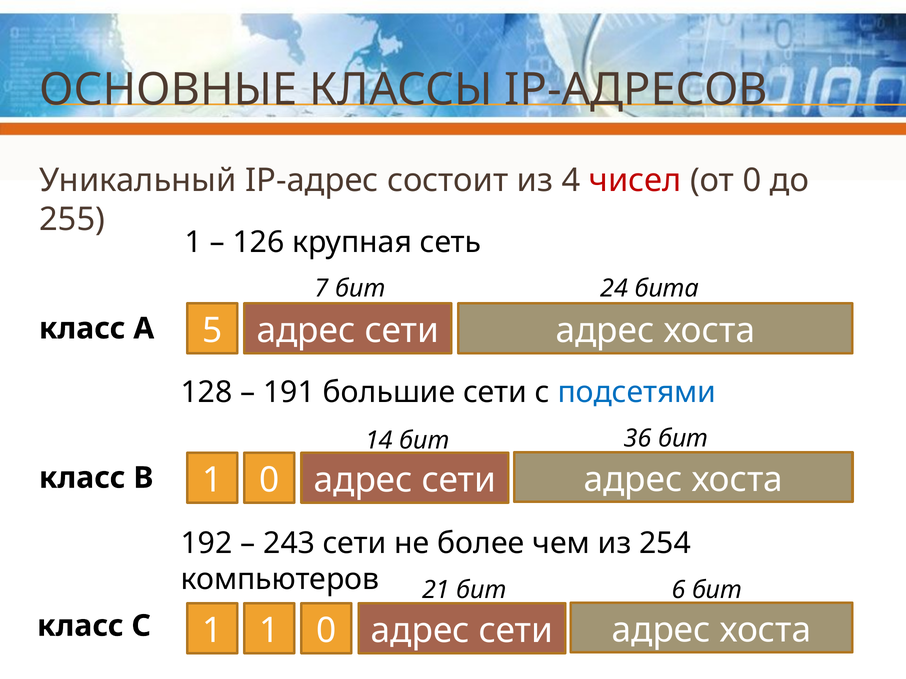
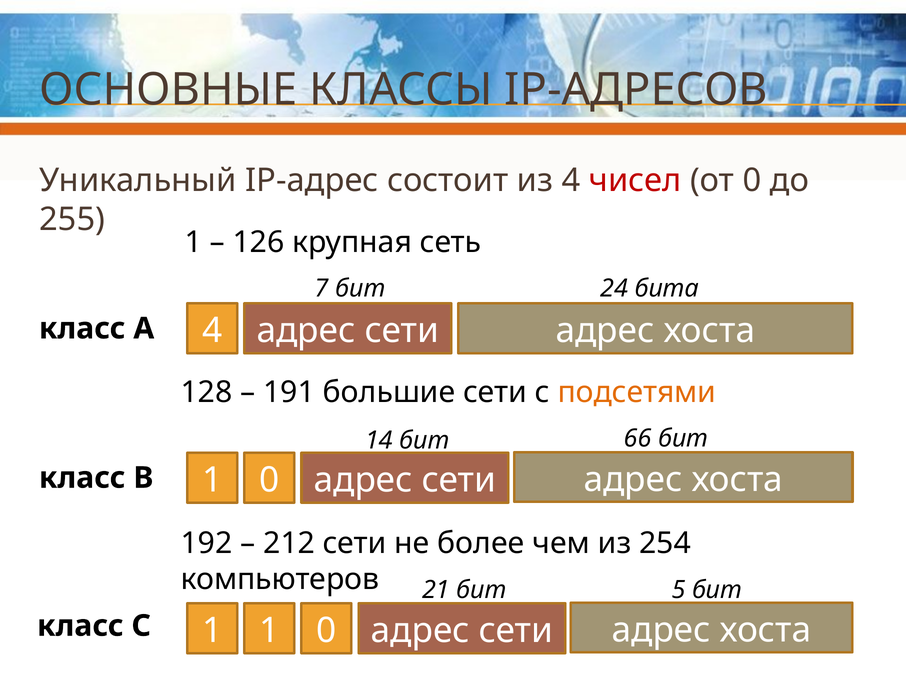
А 5: 5 -> 4
подсетями colour: blue -> orange
36: 36 -> 66
243: 243 -> 212
6: 6 -> 5
